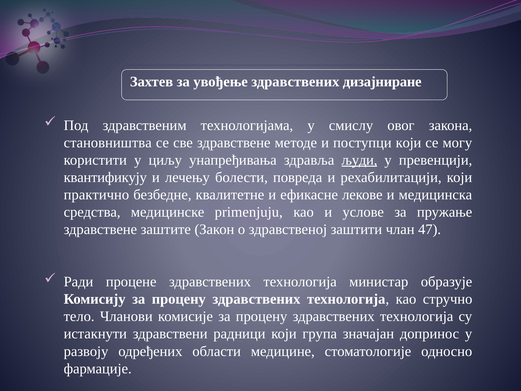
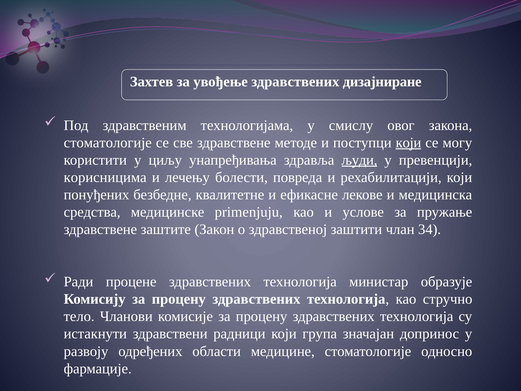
становништва at (108, 143): становништва -> стоматологије
који at (409, 143) underline: none -> present
квантификују: квантификују -> корисницима
практично: практично -> понуђених
47: 47 -> 34
